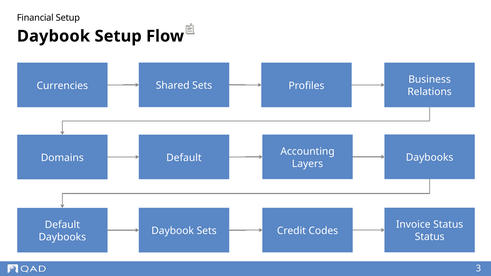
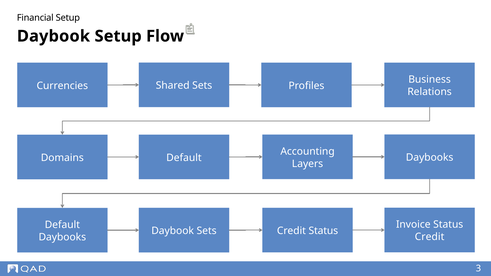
Credit Codes: Codes -> Status
Status at (430, 237): Status -> Credit
